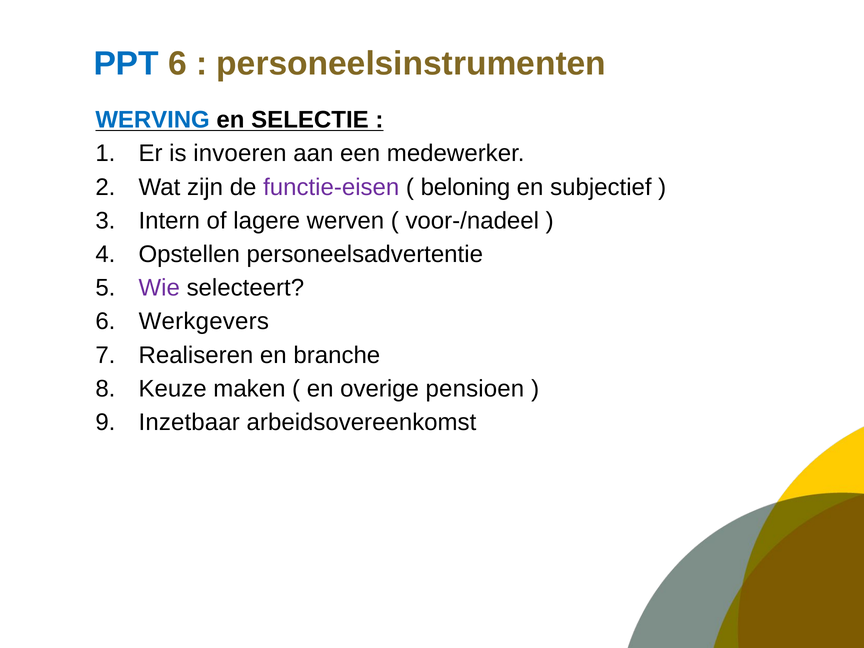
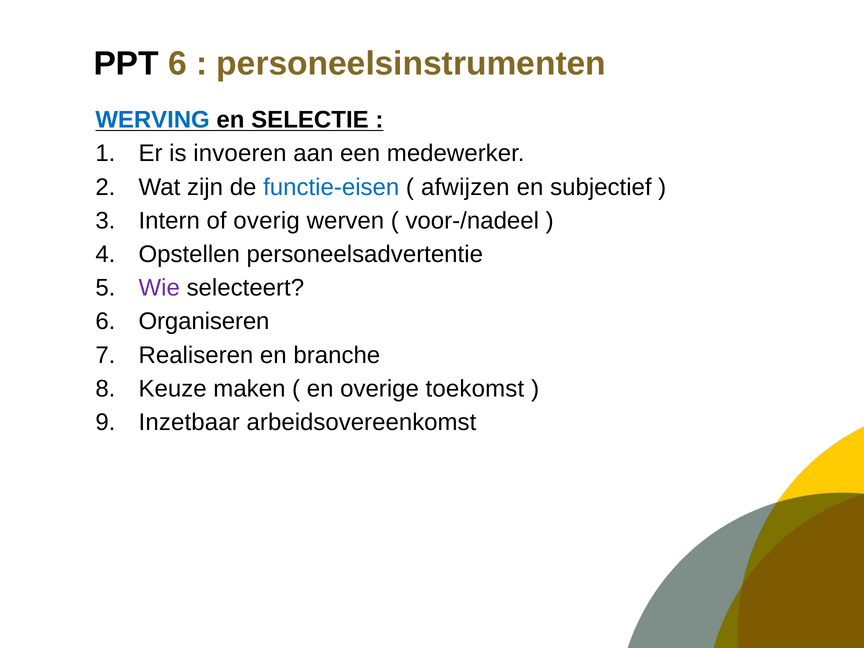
PPT colour: blue -> black
functie-eisen colour: purple -> blue
beloning: beloning -> afwijzen
lagere: lagere -> overig
Werkgevers: Werkgevers -> Organiseren
pensioen: pensioen -> toekomst
